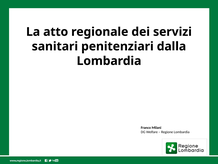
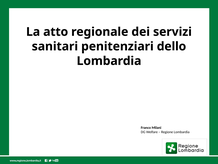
dalla: dalla -> dello
